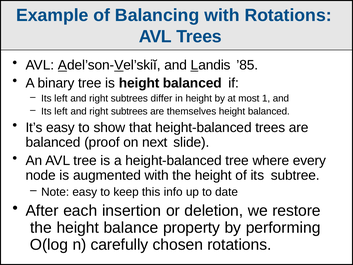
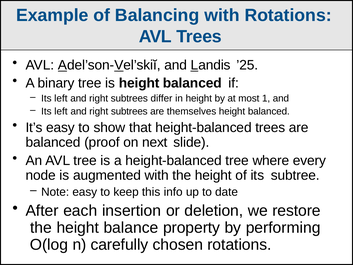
’85: ’85 -> ’25
